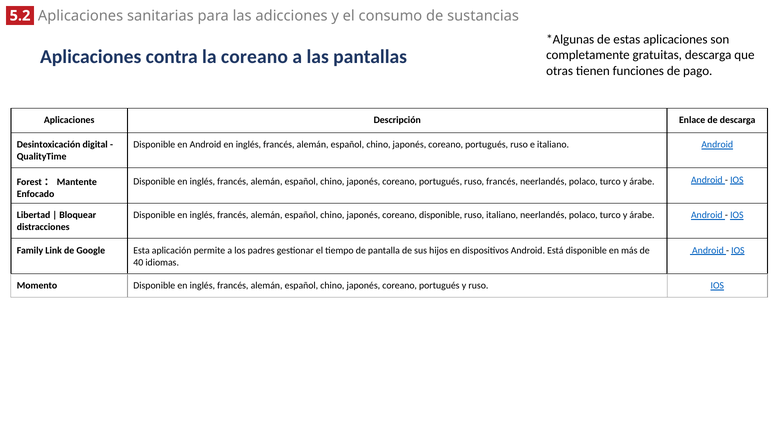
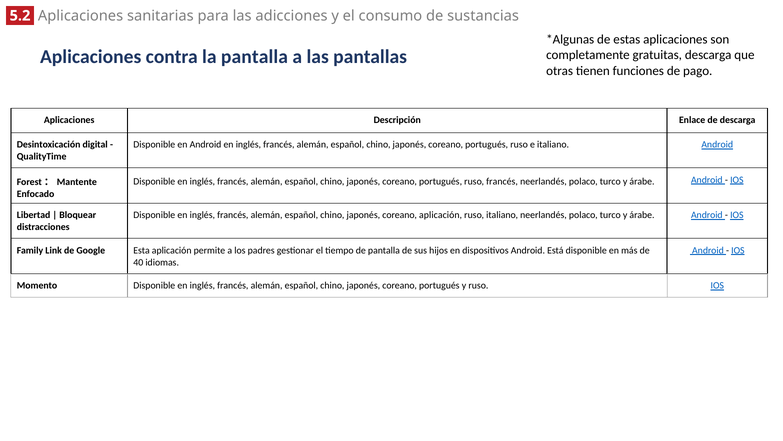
la coreano: coreano -> pantalla
coreano disponible: disponible -> aplicación
